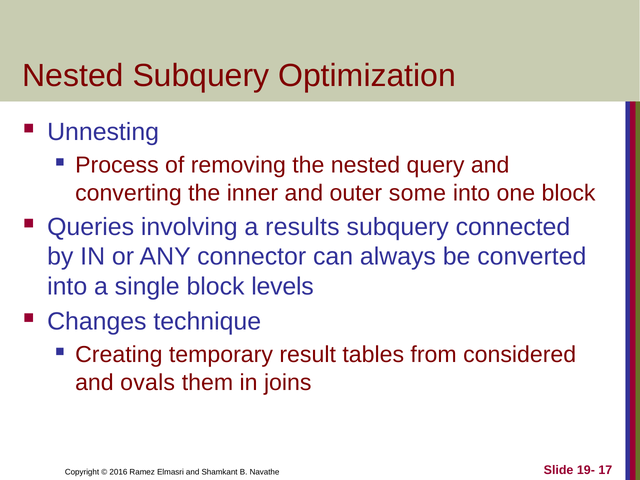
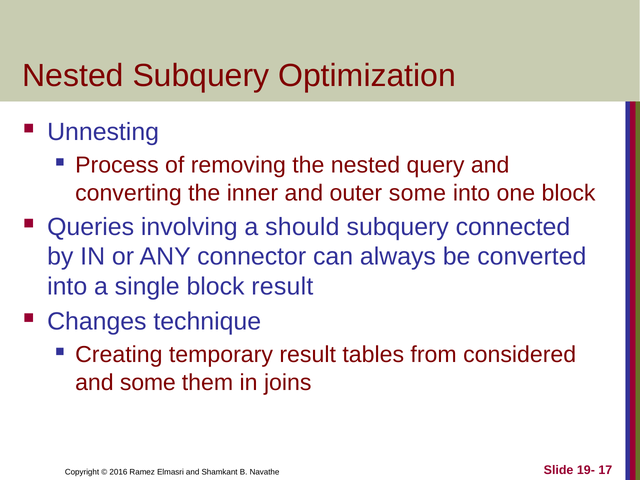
results: results -> should
block levels: levels -> result
and ovals: ovals -> some
